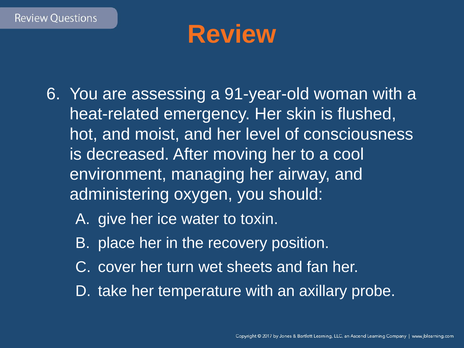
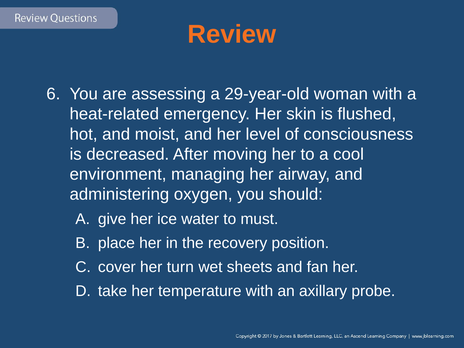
91-year-old: 91-year-old -> 29-year-old
toxin: toxin -> must
